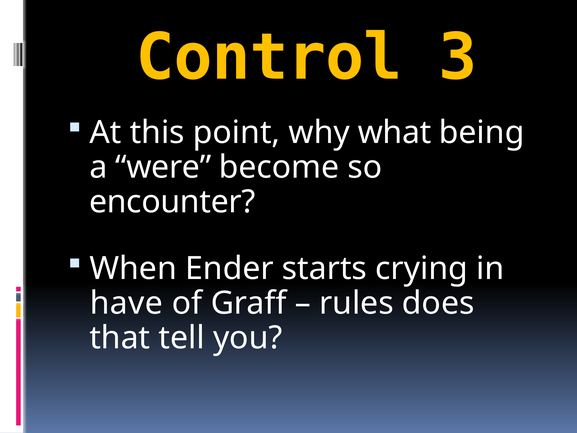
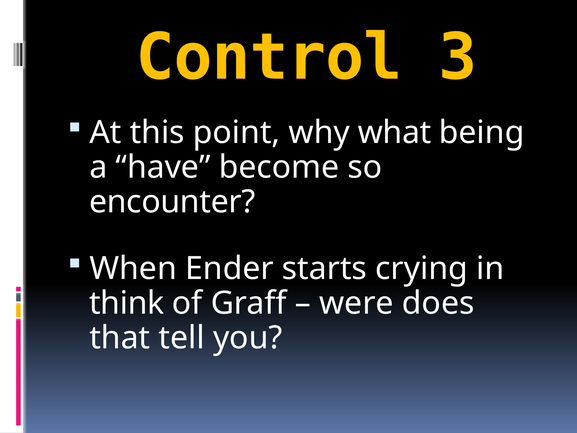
were: were -> have
have: have -> think
rules: rules -> were
